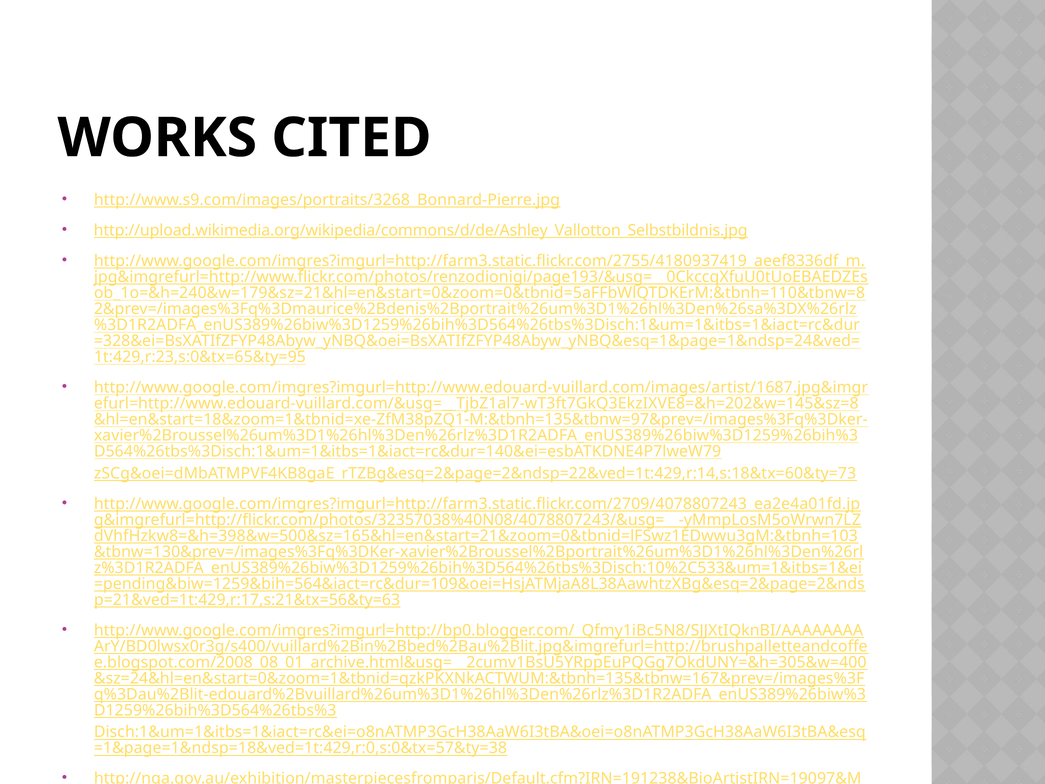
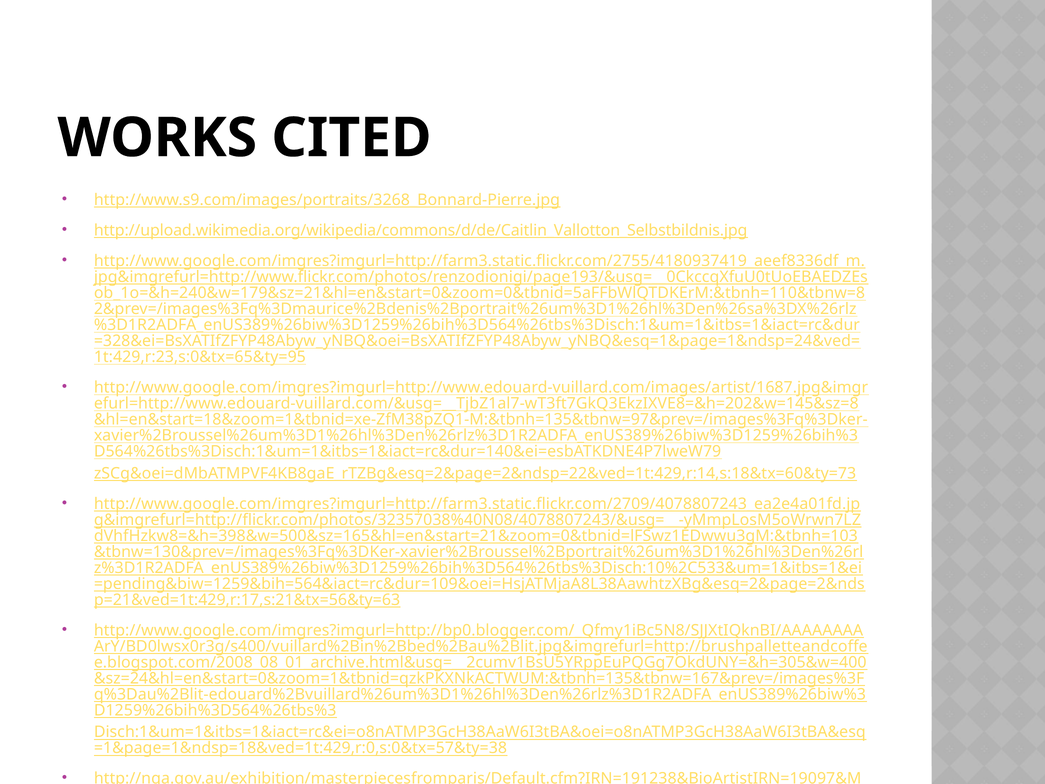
http://upload.wikimedia.org/wikipedia/commons/d/de/Ashley_Vallotton_Selbstbildnis.jpg: http://upload.wikimedia.org/wikipedia/commons/d/de/Ashley_Vallotton_Selbstbildnis.jpg -> http://upload.wikimedia.org/wikipedia/commons/d/de/Caitlin_Vallotton_Selbstbildnis.jpg
